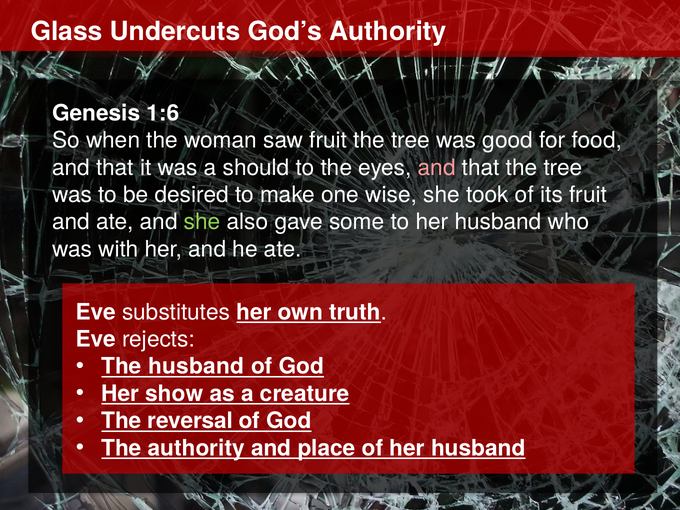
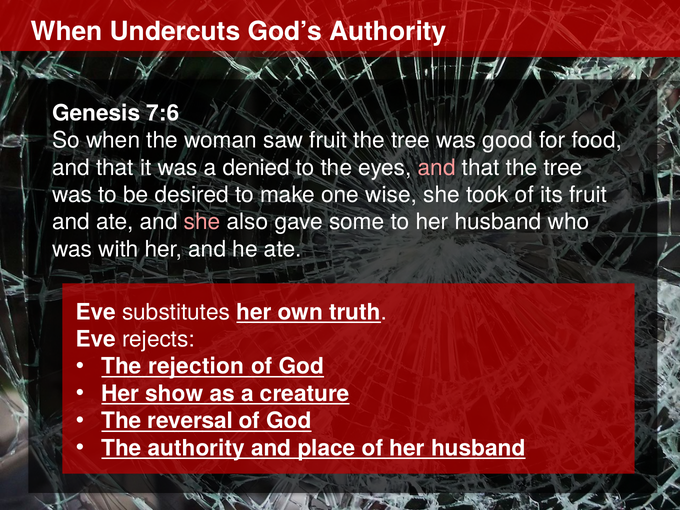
Glass at (67, 31): Glass -> When
1:6: 1:6 -> 7:6
should: should -> denied
she at (202, 222) colour: light green -> pink
The husband: husband -> rejection
